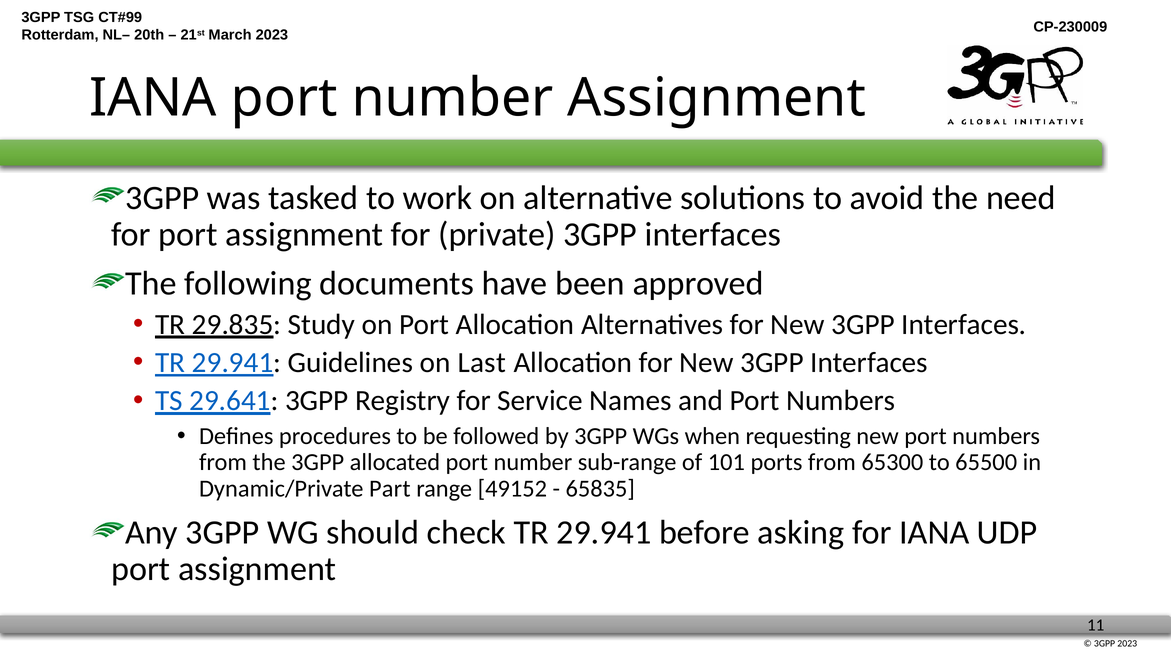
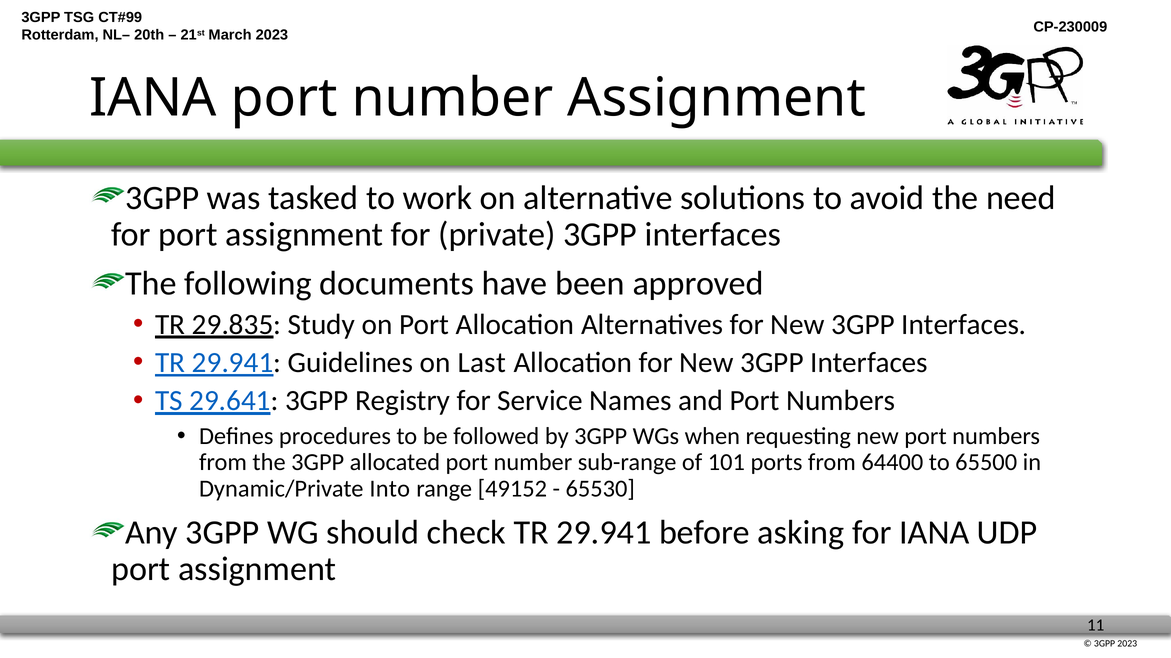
65300: 65300 -> 64400
Part: Part -> Into
65835: 65835 -> 65530
